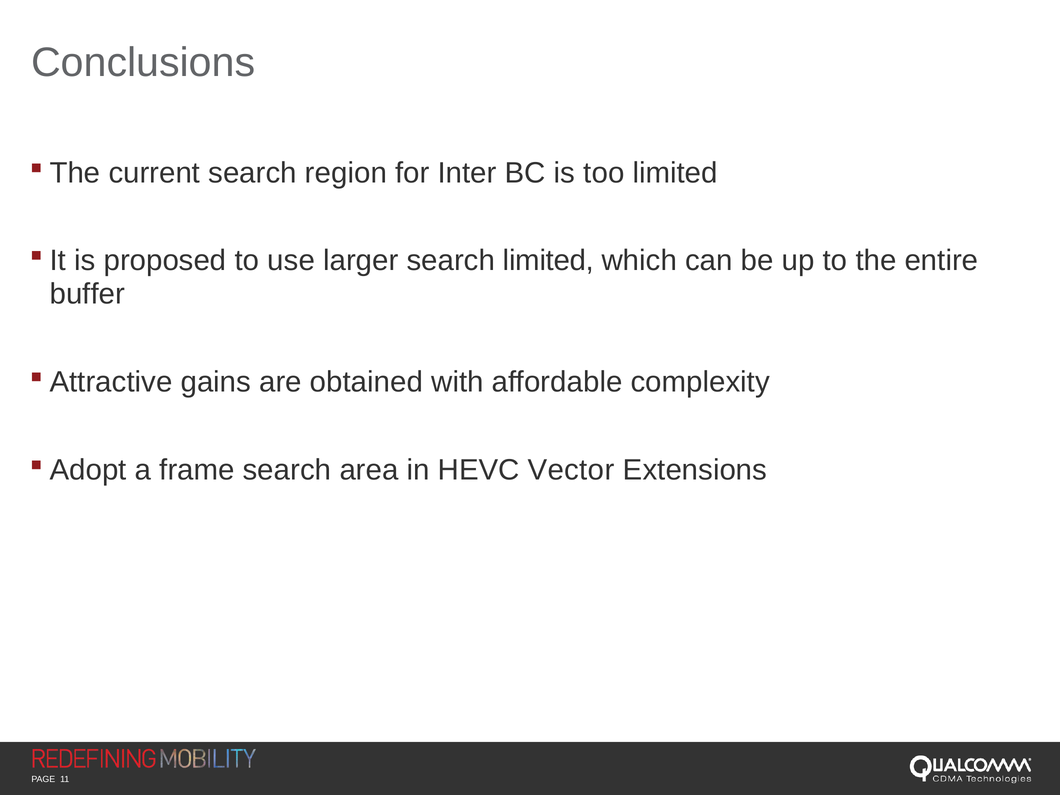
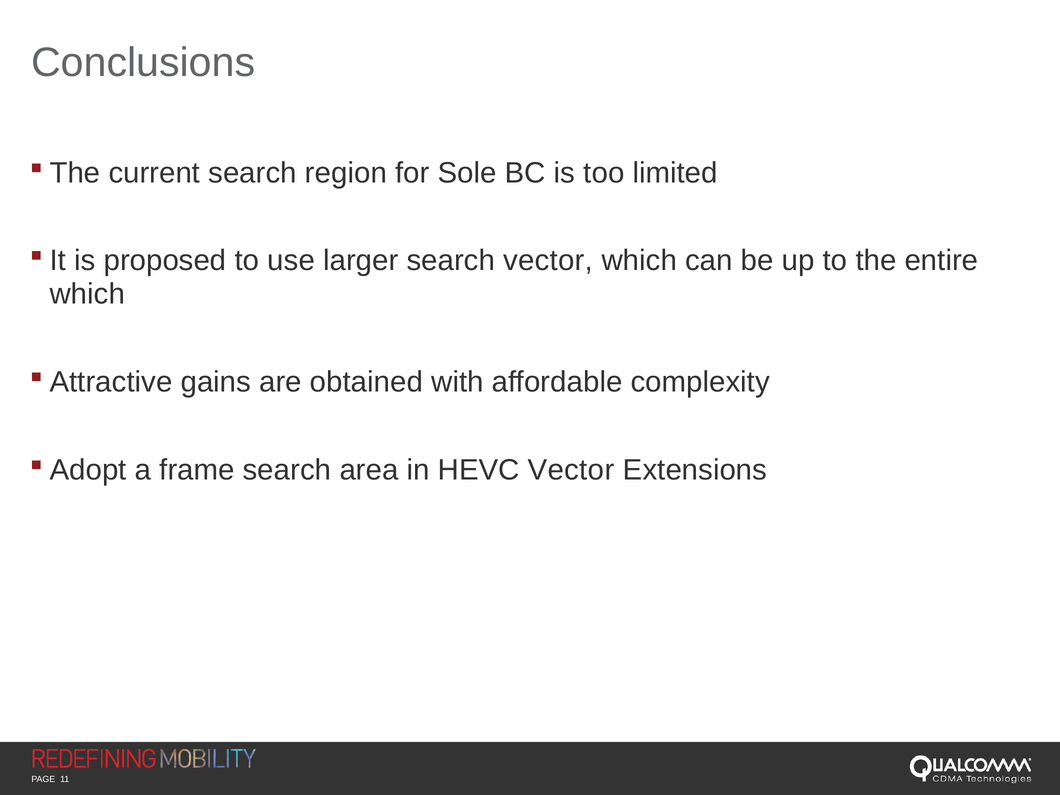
Inter: Inter -> Sole
search limited: limited -> vector
buffer at (87, 294): buffer -> which
